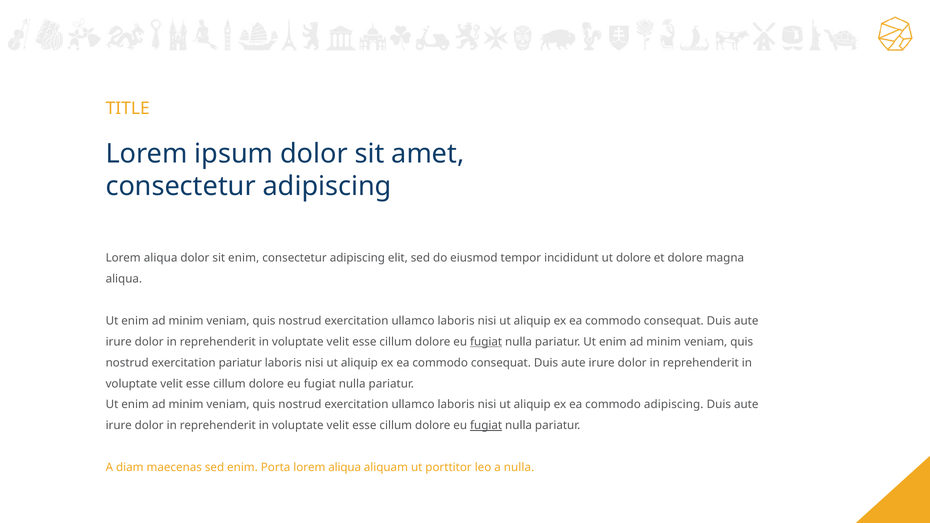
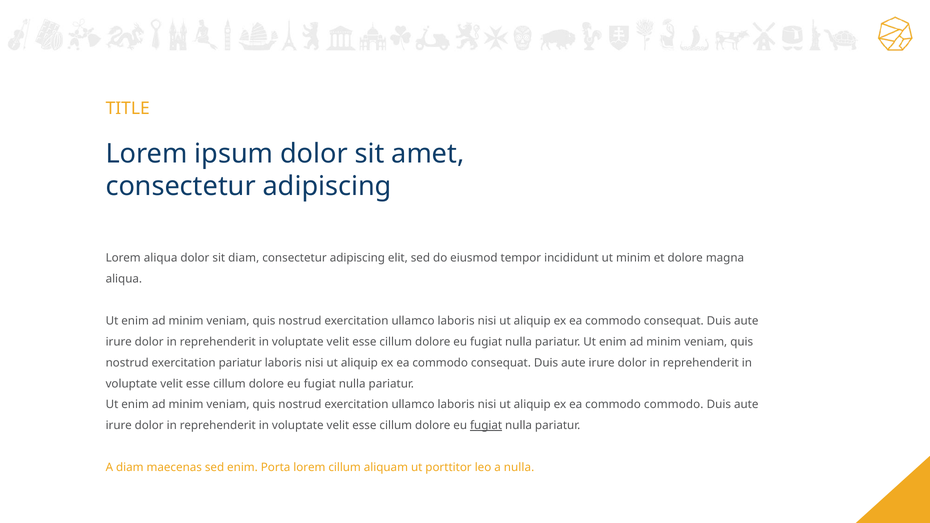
sit enim: enim -> diam
ut dolore: dolore -> minim
fugiat at (486, 342) underline: present -> none
commodo adipiscing: adipiscing -> commodo
Porta lorem aliqua: aliqua -> cillum
